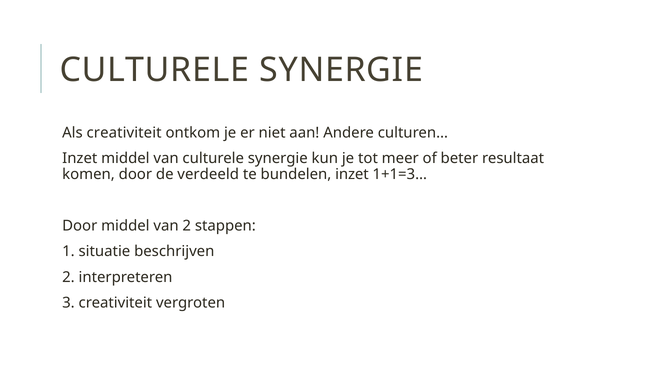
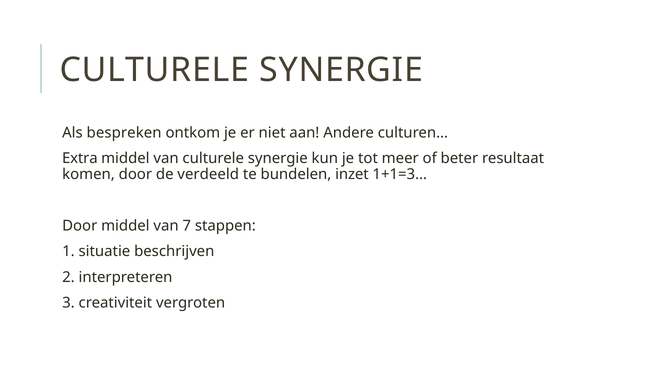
Als creativiteit: creativiteit -> bespreken
Inzet at (80, 159): Inzet -> Extra
van 2: 2 -> 7
